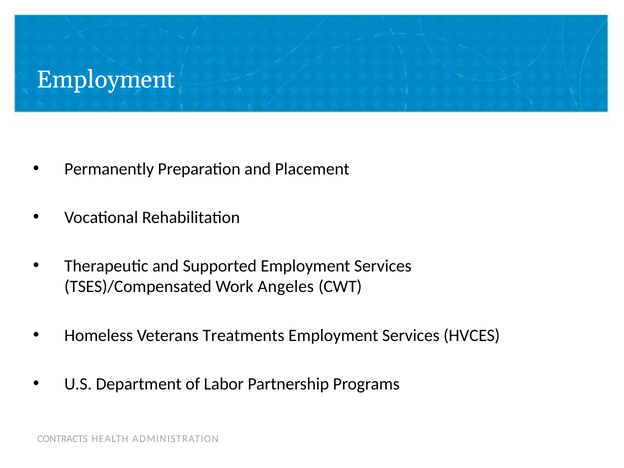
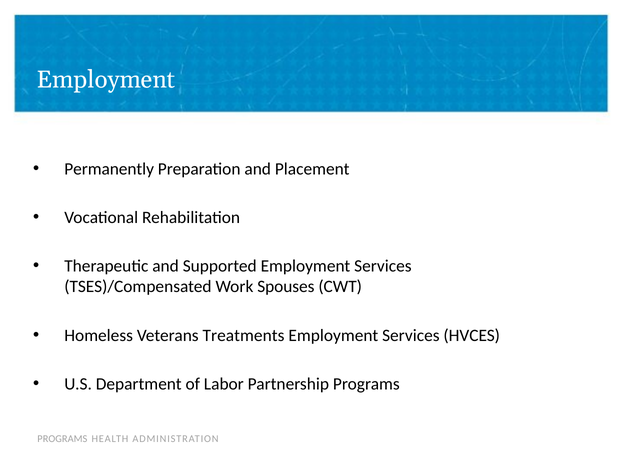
Angeles: Angeles -> Spouses
CONTRACTS at (62, 439): CONTRACTS -> PROGRAMS
